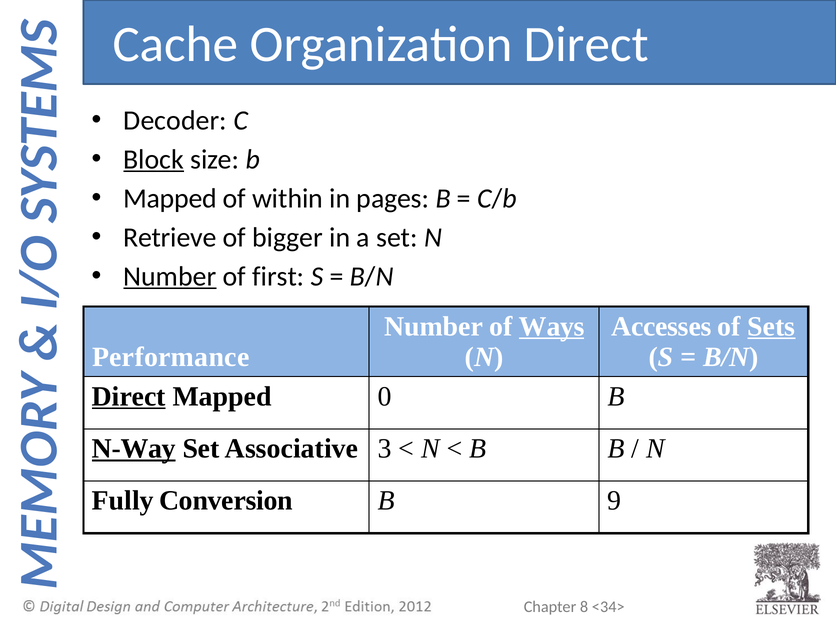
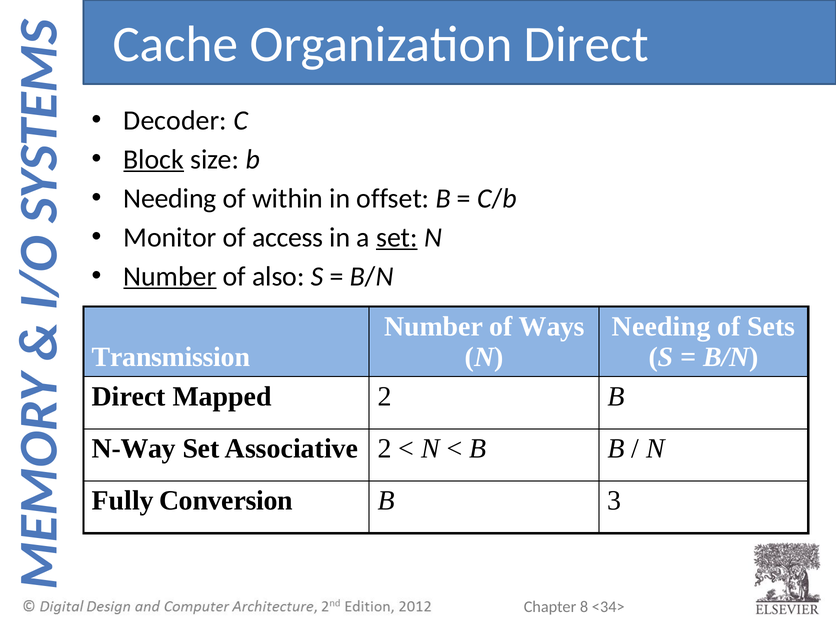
Mapped at (170, 198): Mapped -> Needing
pages: pages -> offset
Retrieve: Retrieve -> Monitor
bigger: bigger -> access
set at (397, 237) underline: none -> present
first: first -> also
Ways underline: present -> none
Accesses at (661, 326): Accesses -> Needing
Sets underline: present -> none
Performance: Performance -> Transmission
Direct at (129, 396) underline: present -> none
Mapped 0: 0 -> 2
N-Way underline: present -> none
Associative 3: 3 -> 2
9: 9 -> 3
